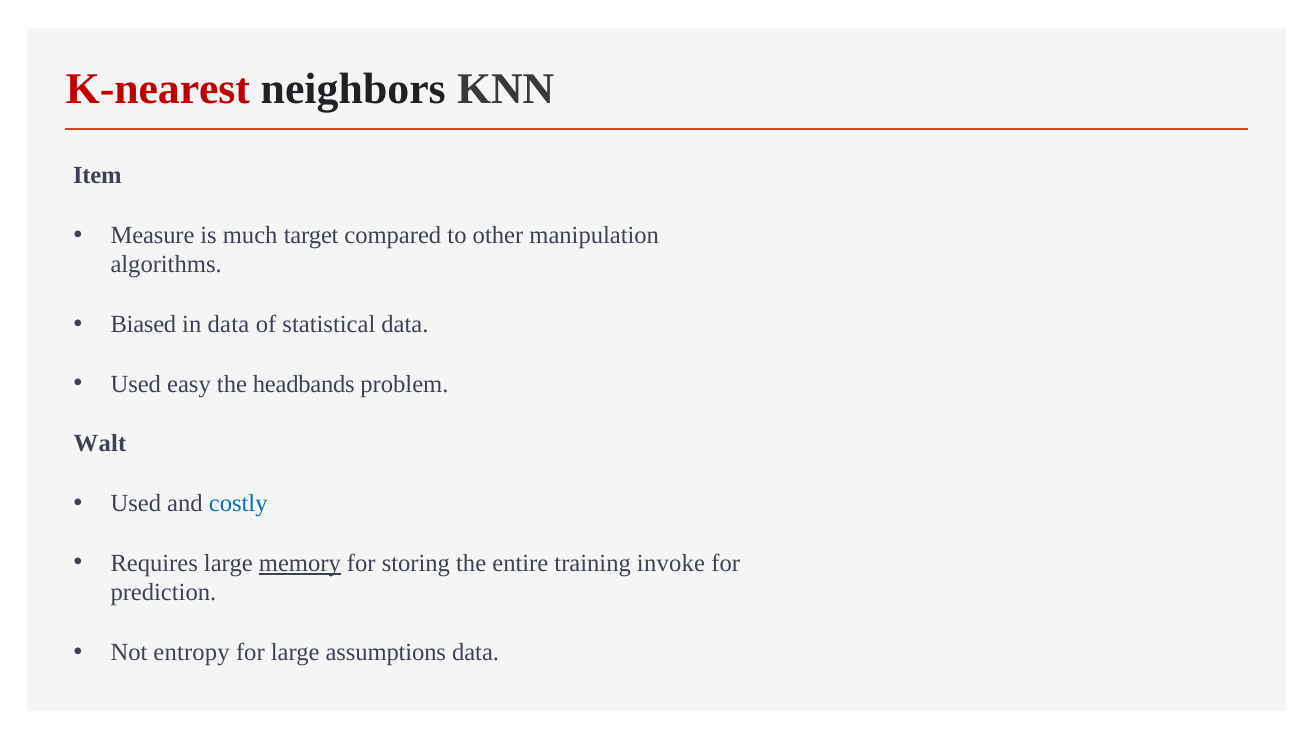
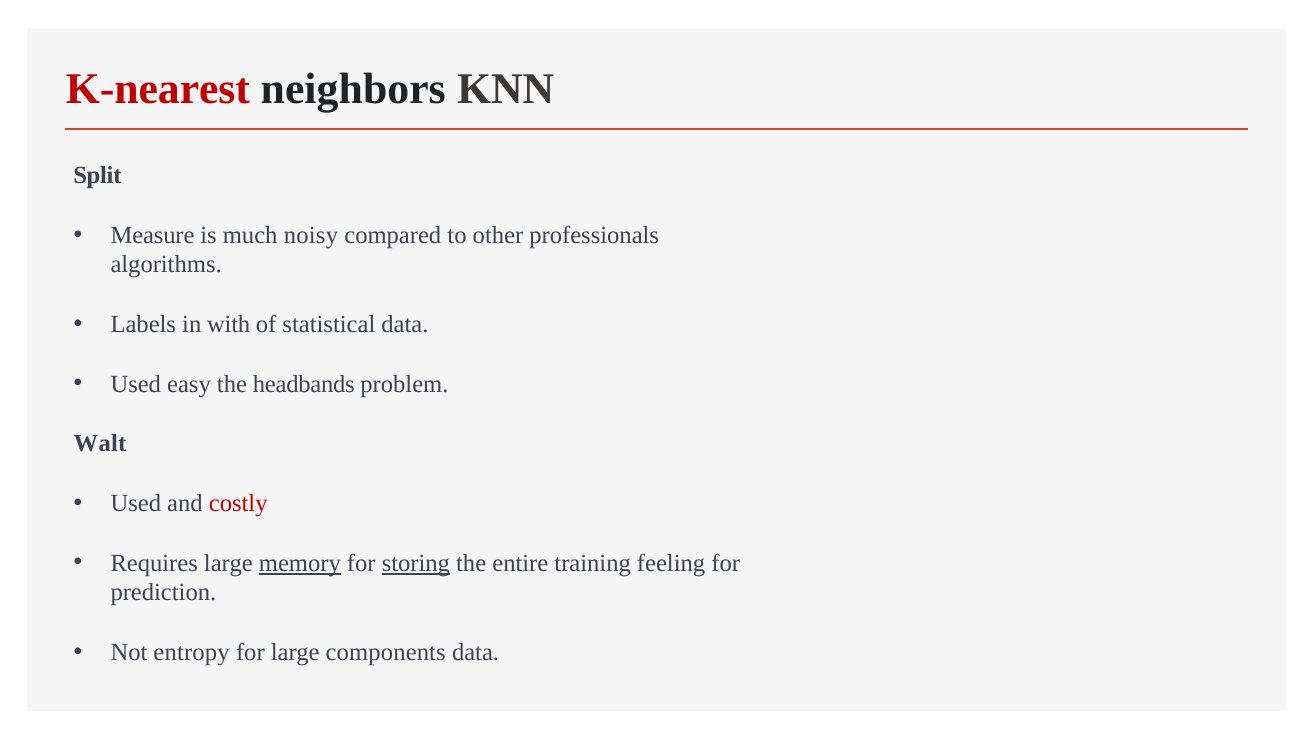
Item: Item -> Split
target: target -> noisy
manipulation: manipulation -> professionals
Biased: Biased -> Labels
in data: data -> with
costly colour: blue -> red
storing underline: none -> present
invoke: invoke -> feeling
assumptions: assumptions -> components
